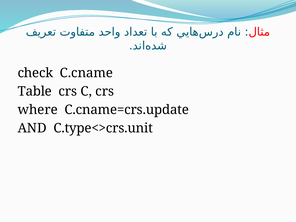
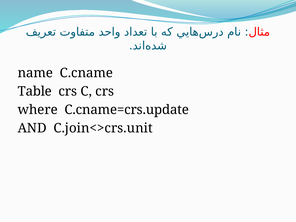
check: check -> name
C.type<>crs.unit: C.type<>crs.unit -> C.join<>crs.unit
